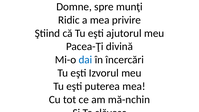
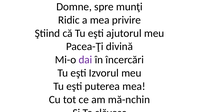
dai colour: blue -> purple
